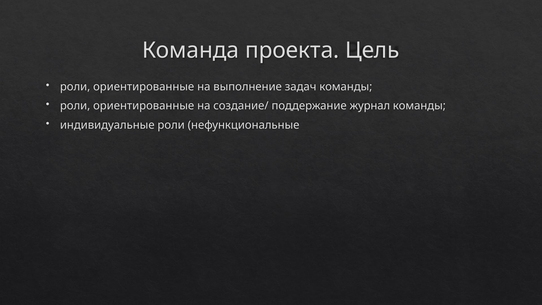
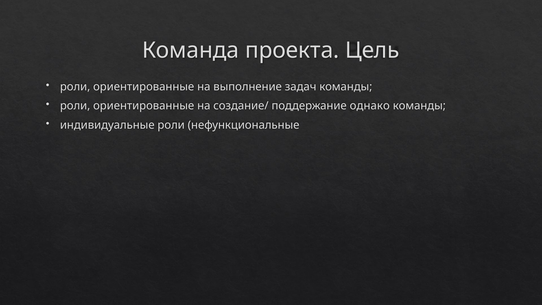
журнал: журнал -> однако
